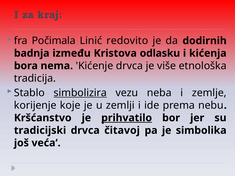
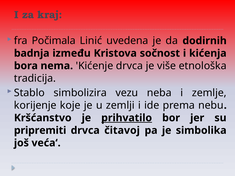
redovito: redovito -> uvedena
odlasku: odlasku -> sočnost
simbolizira underline: present -> none
tradicijski: tradicijski -> pripremiti
